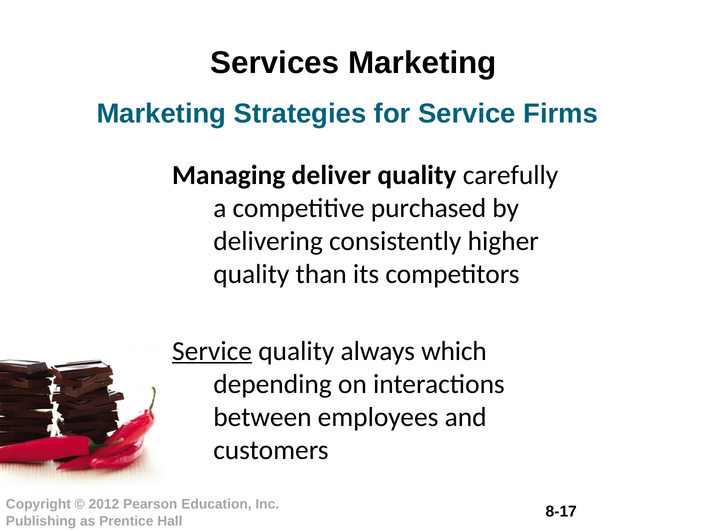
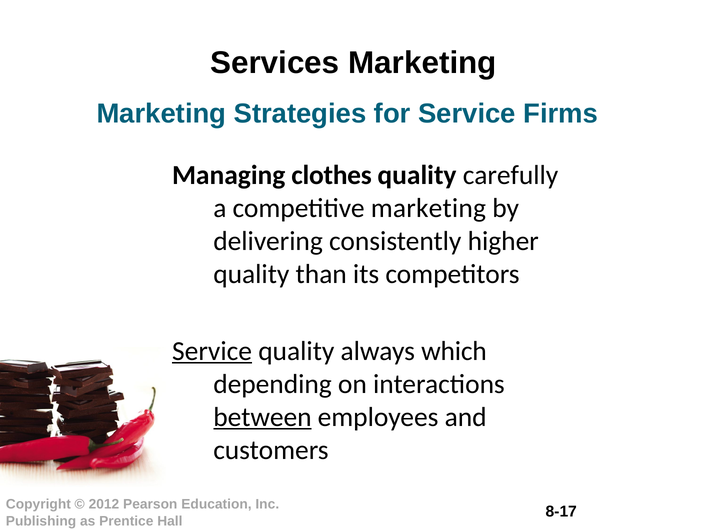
deliver: deliver -> clothes
competitive purchased: purchased -> marketing
between underline: none -> present
